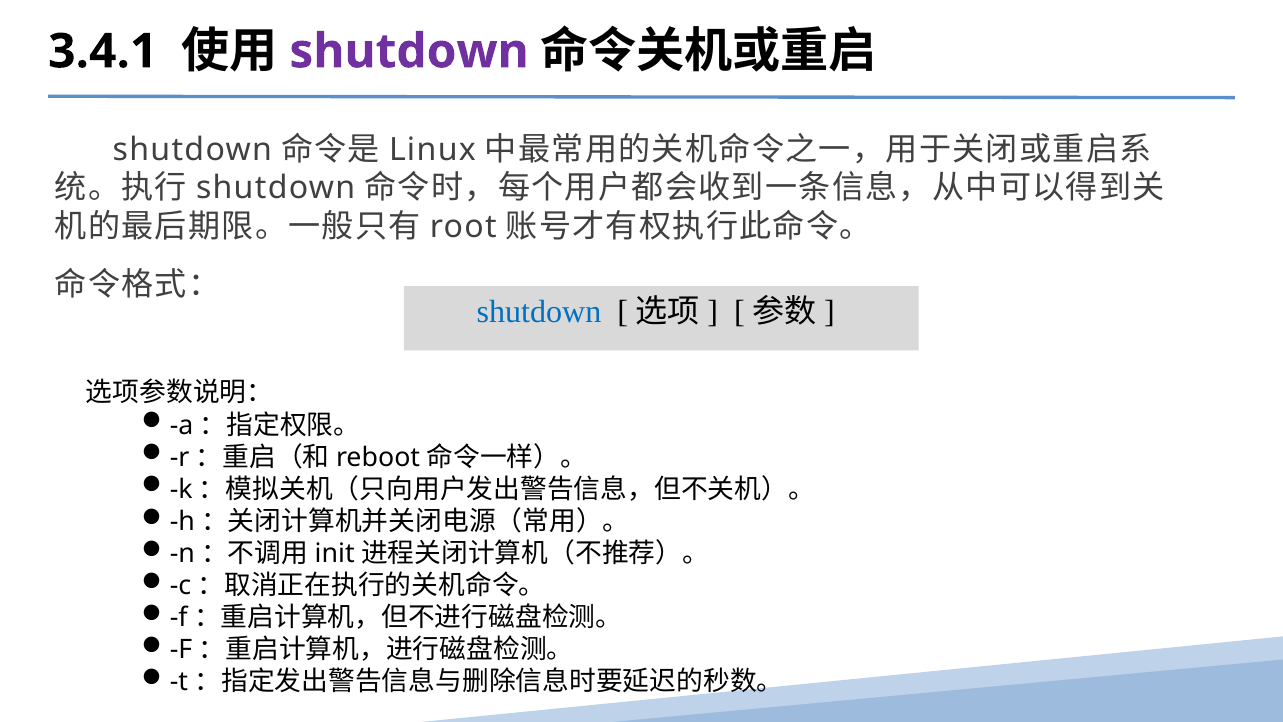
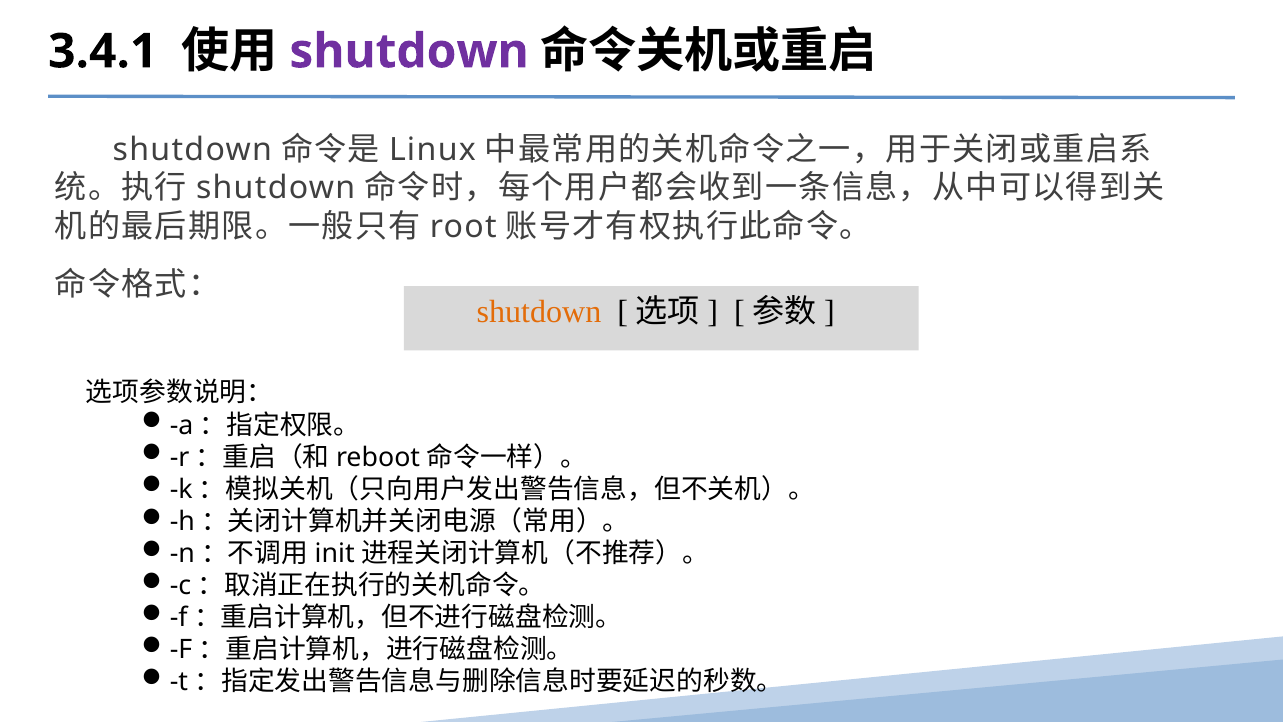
shutdown at (539, 312) colour: blue -> orange
